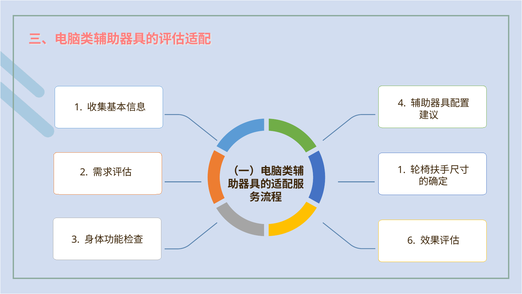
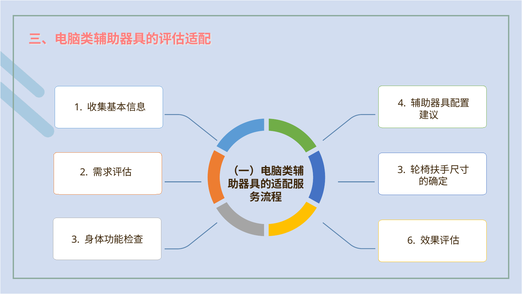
1 at (402, 170): 1 -> 3
